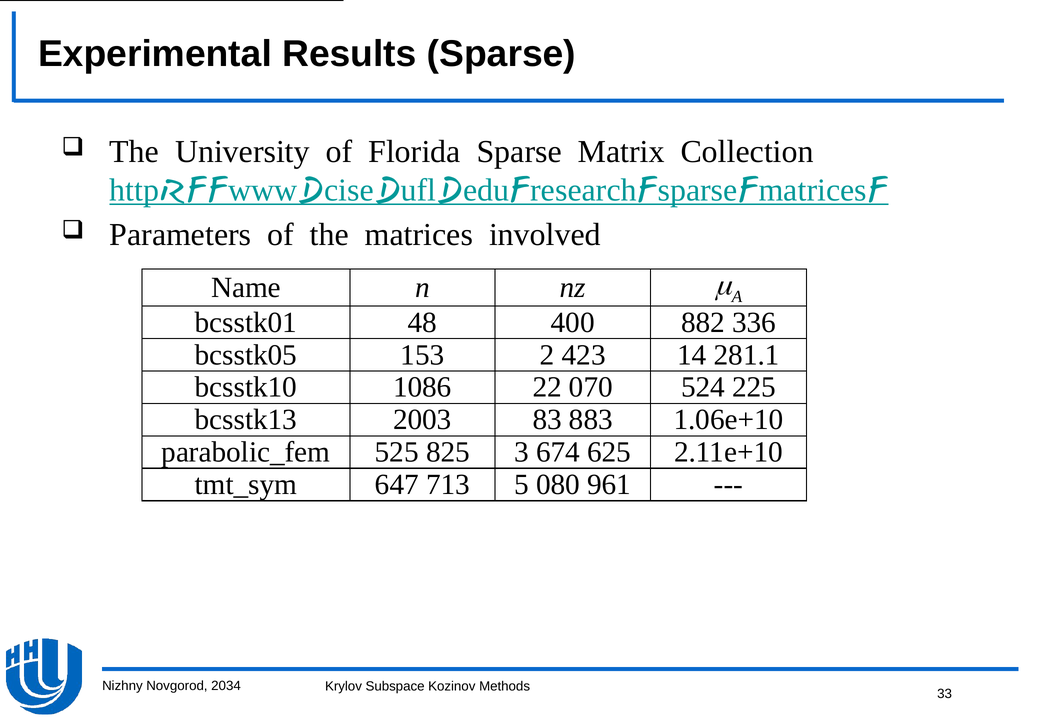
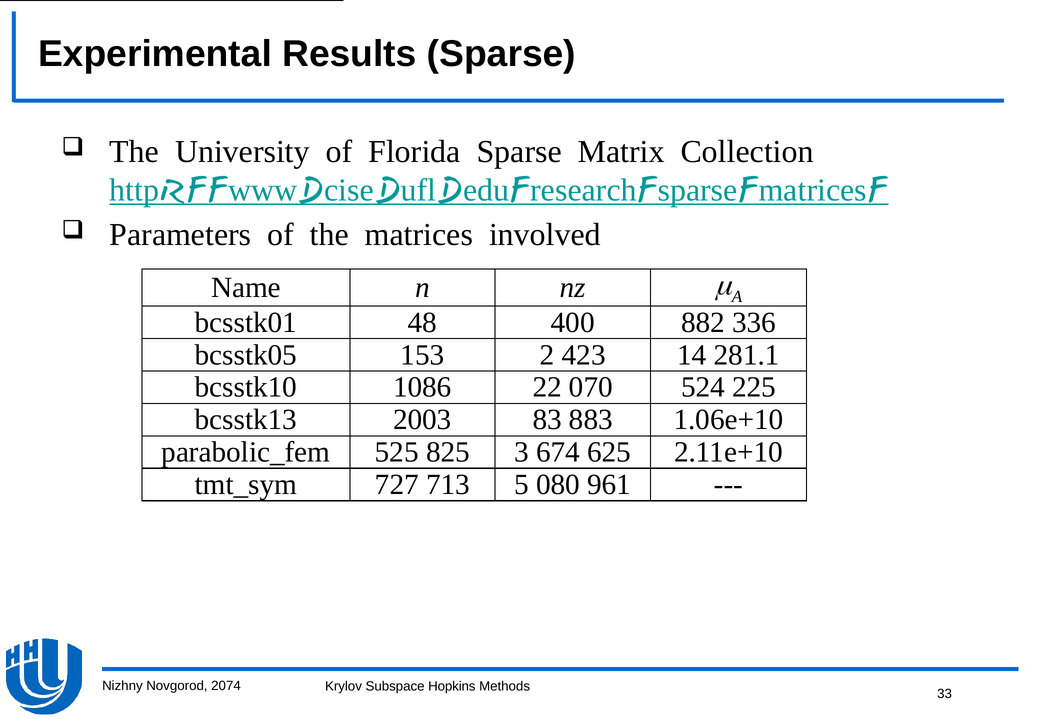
647: 647 -> 727
2034: 2034 -> 2074
Kozinov: Kozinov -> Hopkins
